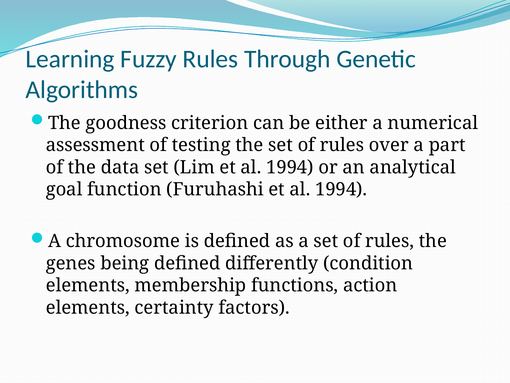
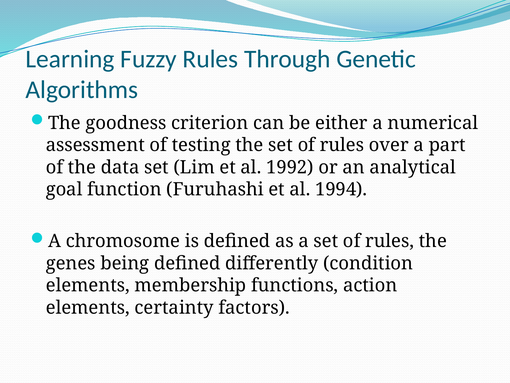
Lim et al 1994: 1994 -> 1992
